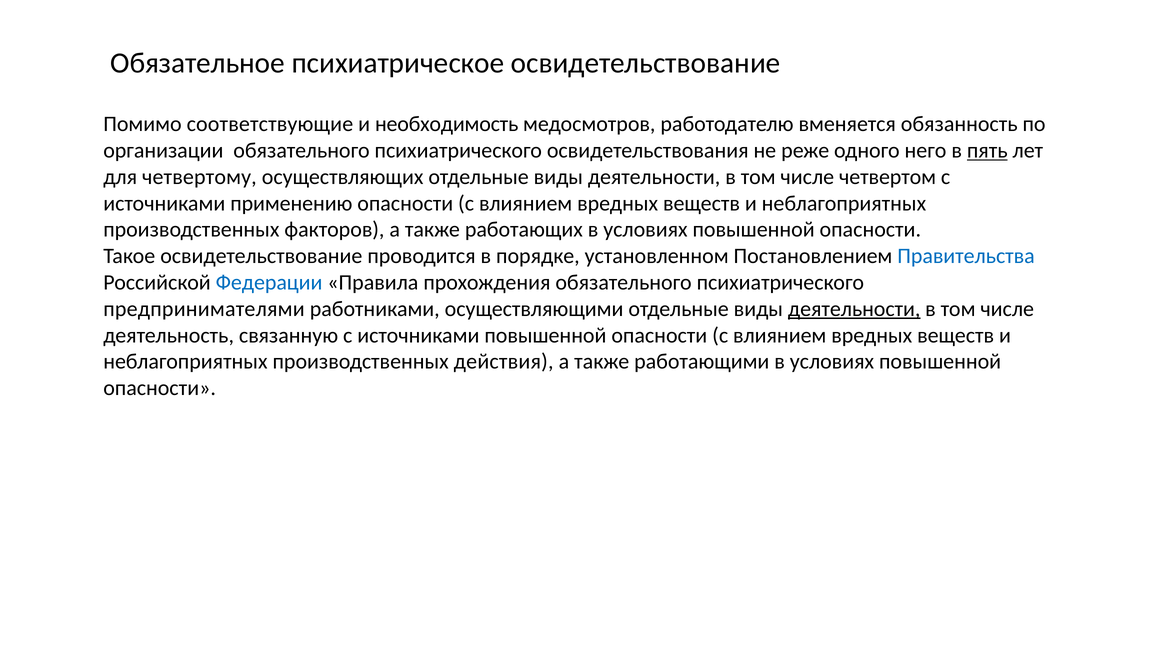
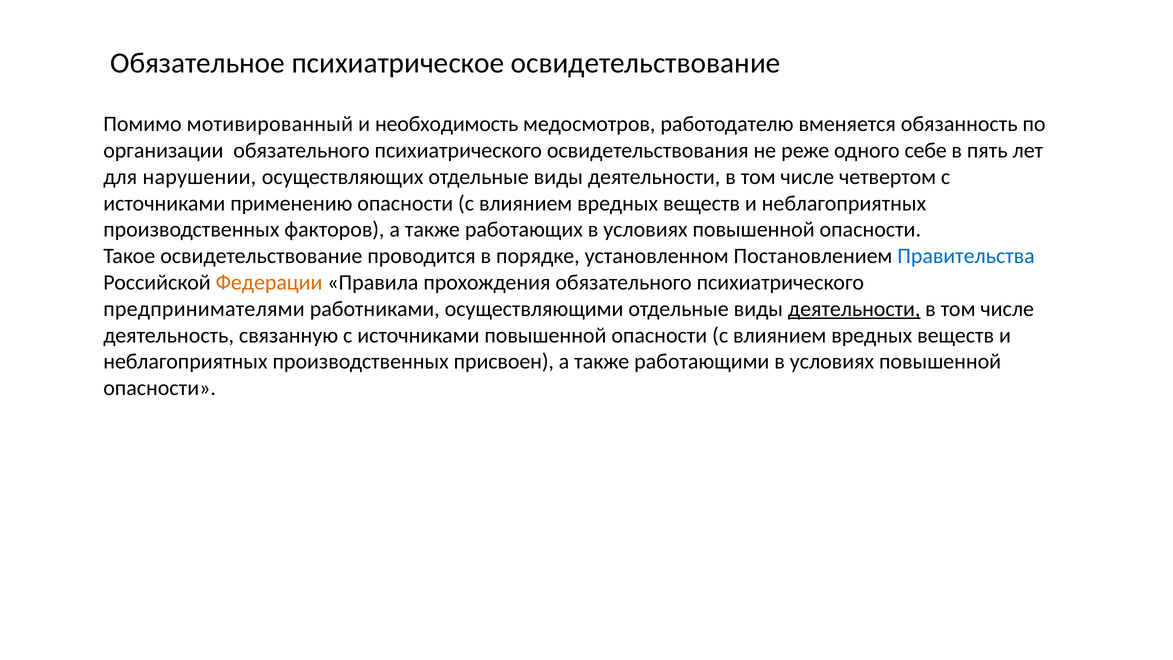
соответствующие: соответствующие -> мотивированный
него: него -> себе
пять underline: present -> none
четвертому: четвертому -> нарушении
Федерации colour: blue -> orange
действия: действия -> присвоен
